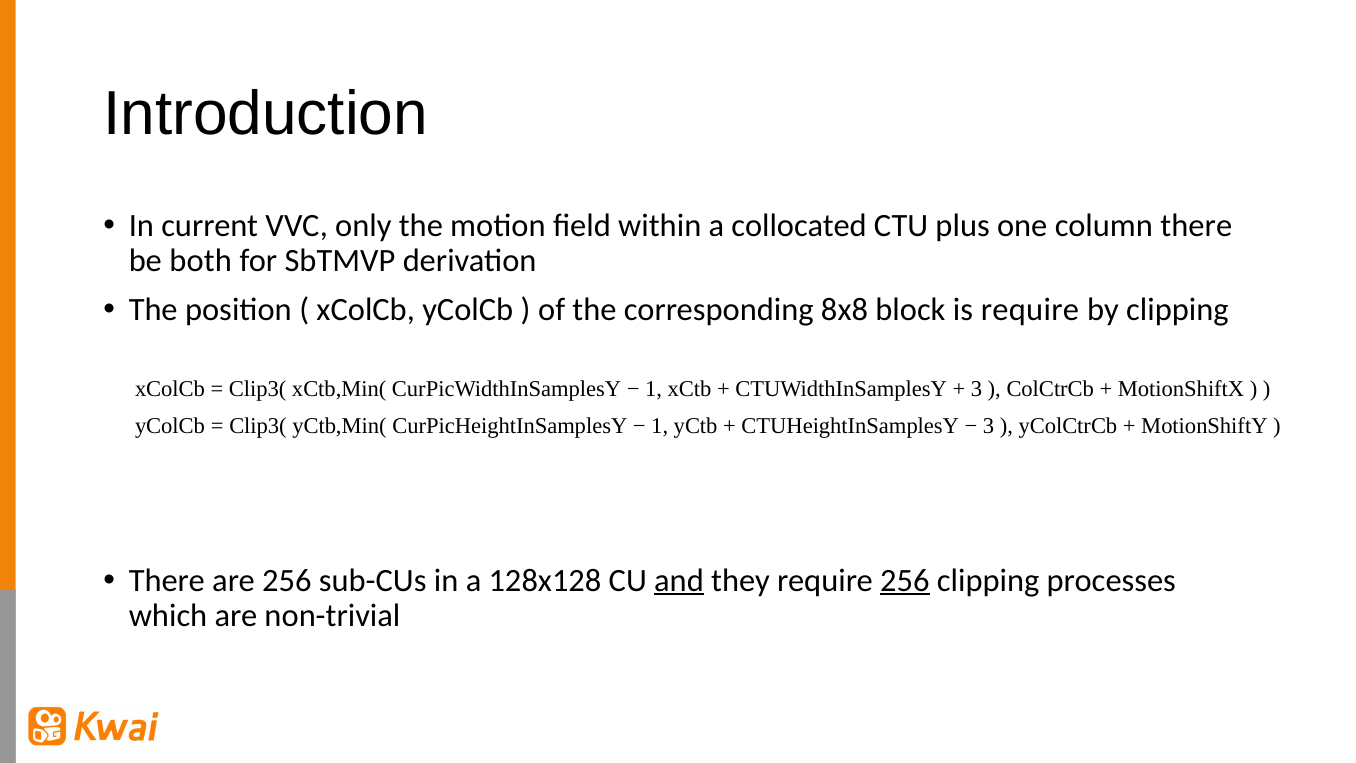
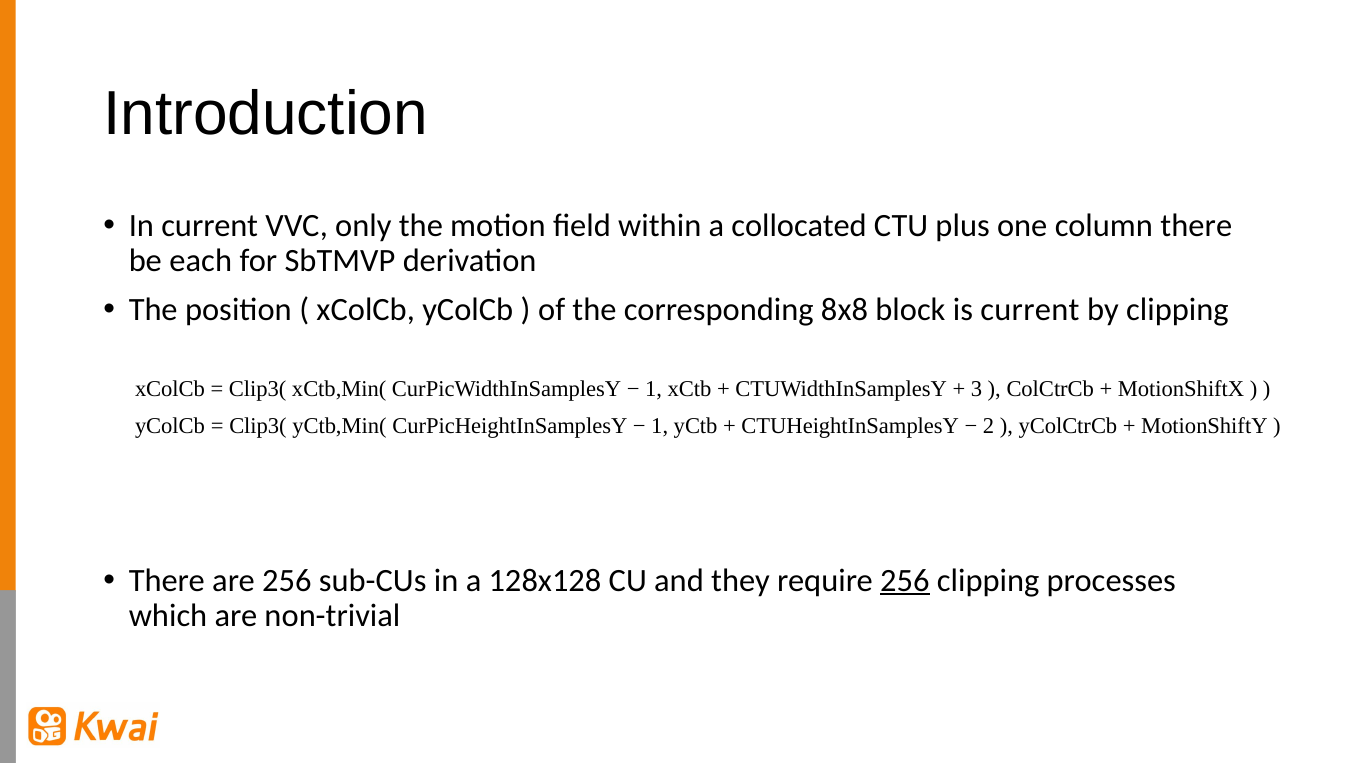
both: both -> each
is require: require -> current
3 at (988, 426): 3 -> 2
and underline: present -> none
